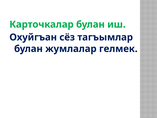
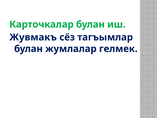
Охуйгъан: Охуйгъан -> Жувмакъ
